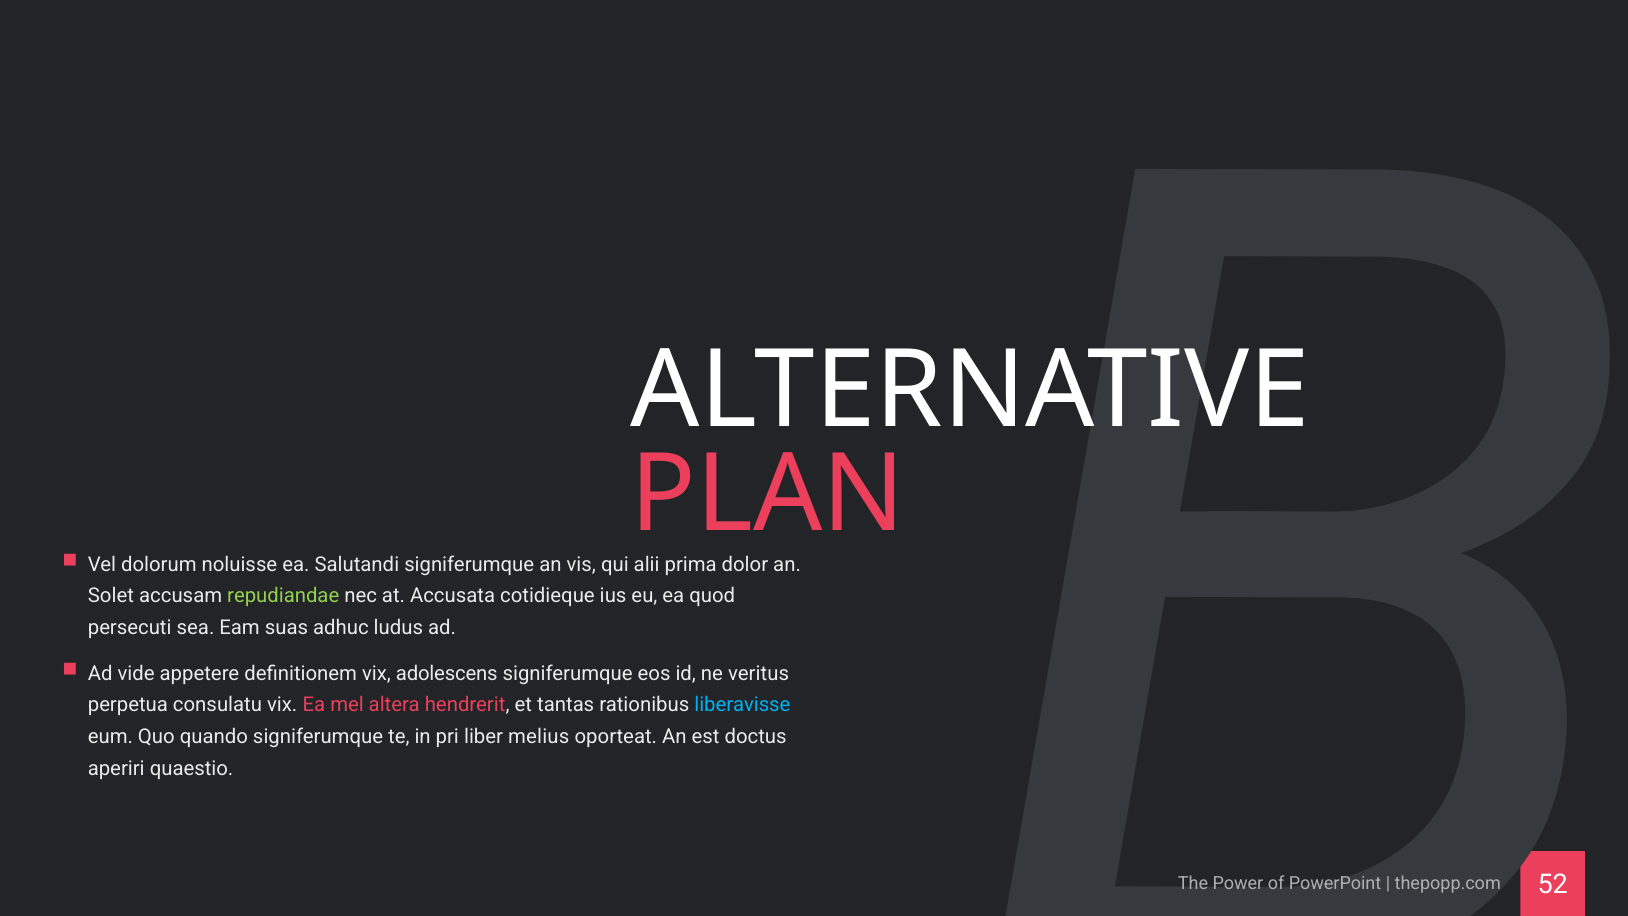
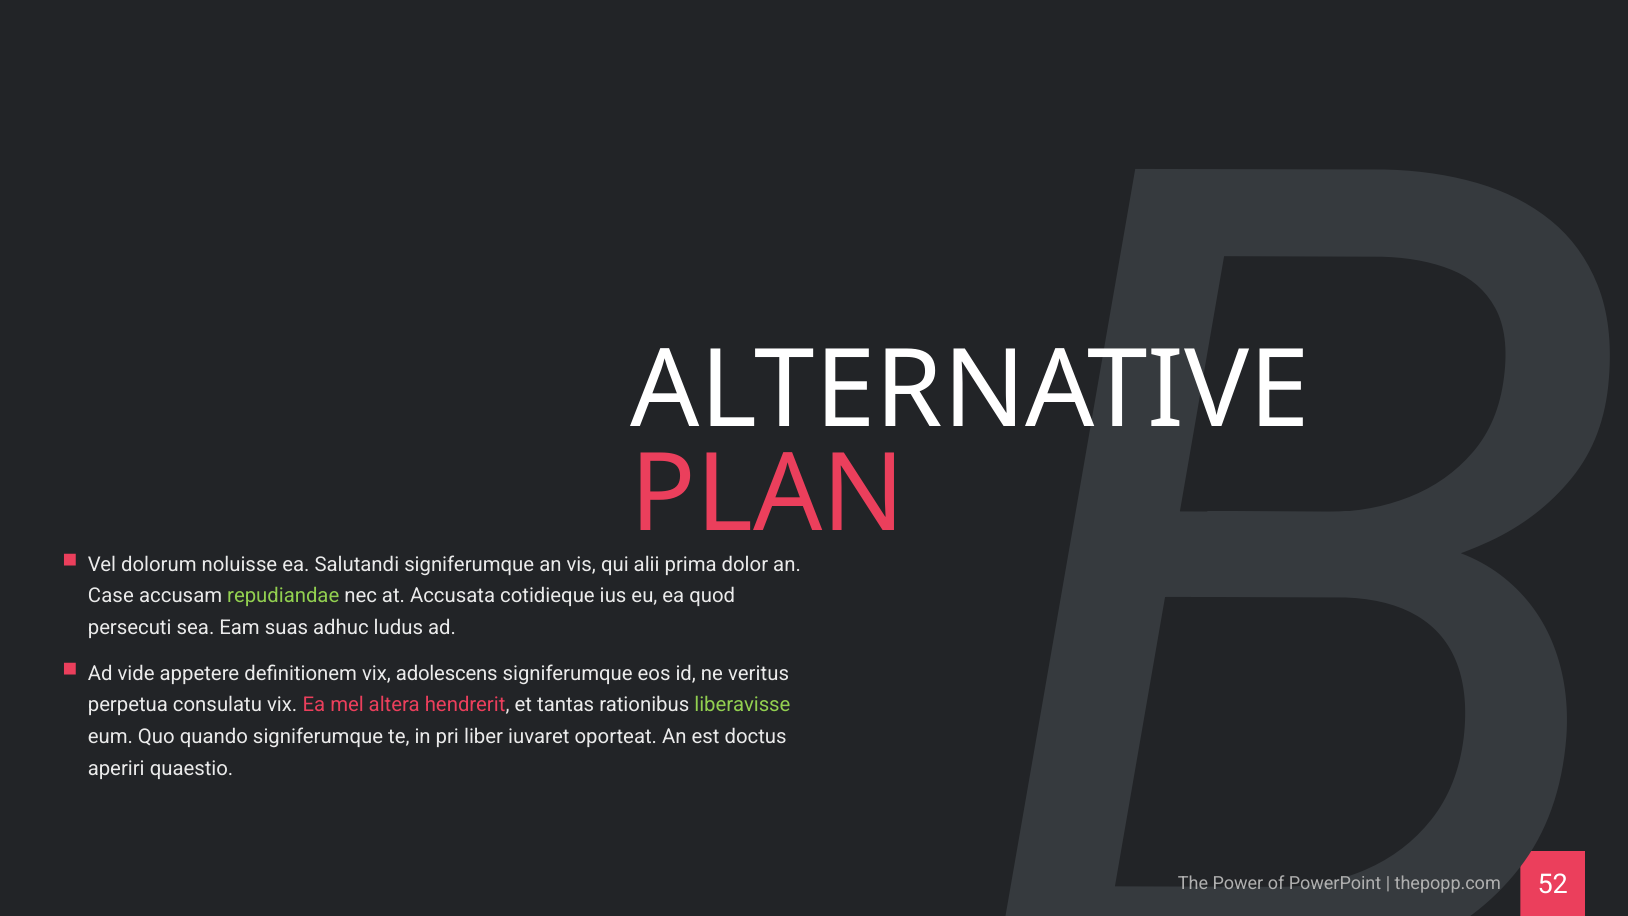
Solet: Solet -> Case
liberavisse colour: light blue -> light green
melius: melius -> iuvaret
